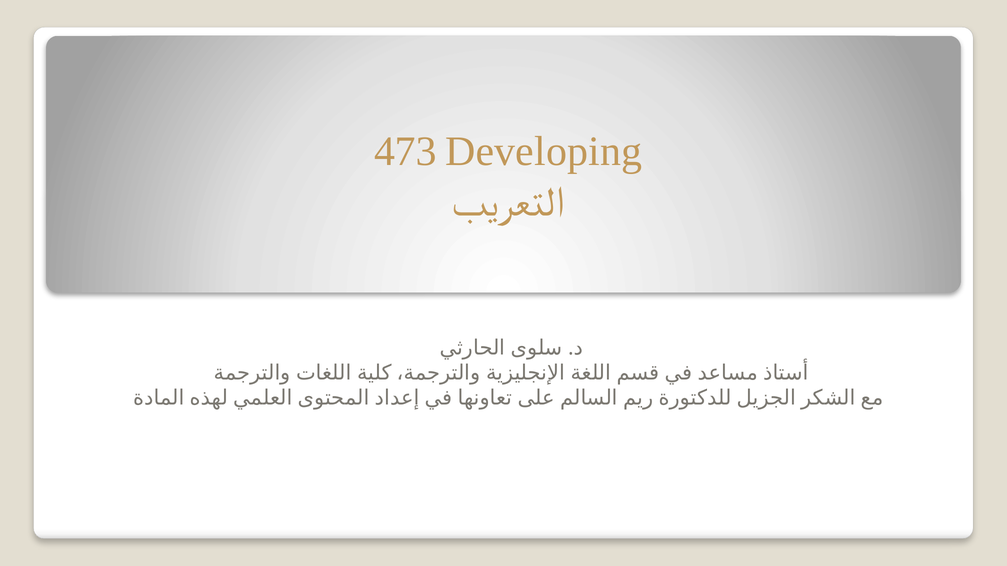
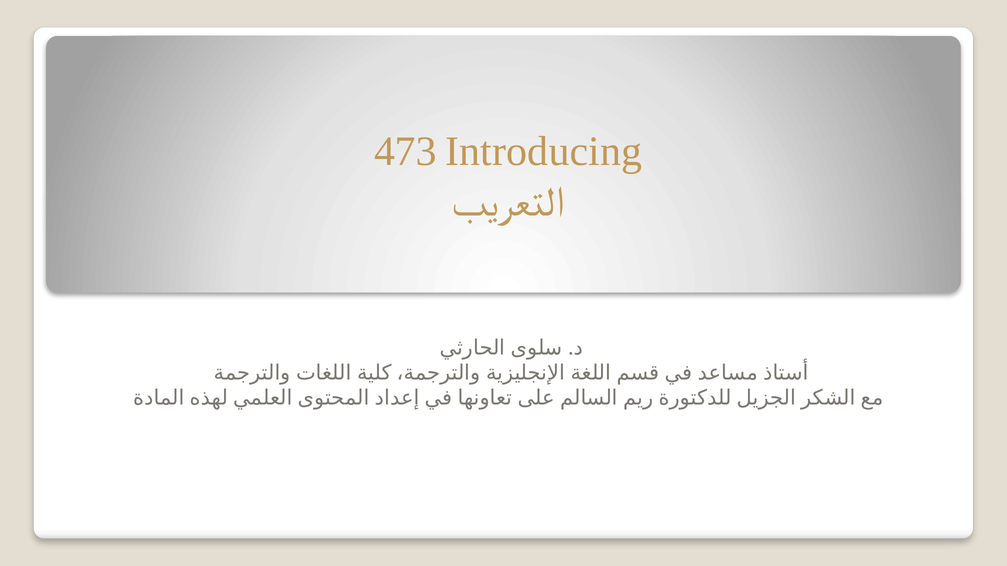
Developing: Developing -> Introducing
